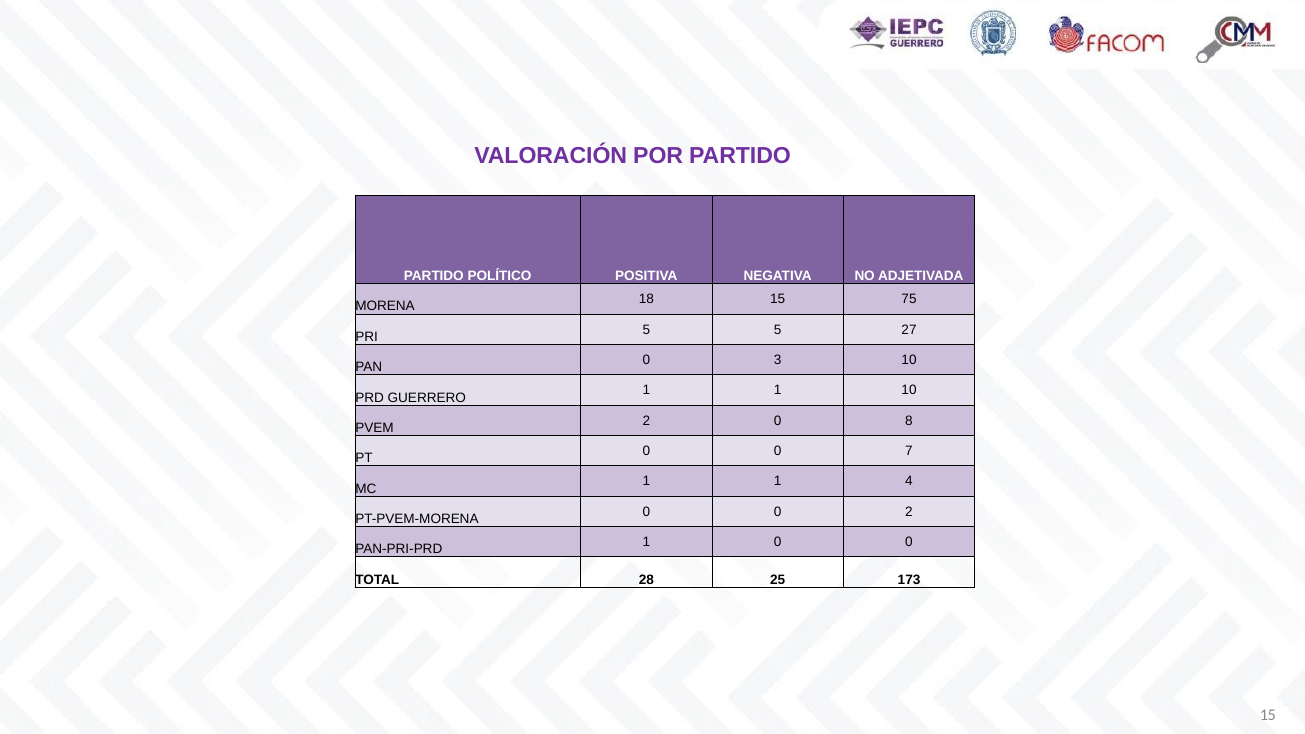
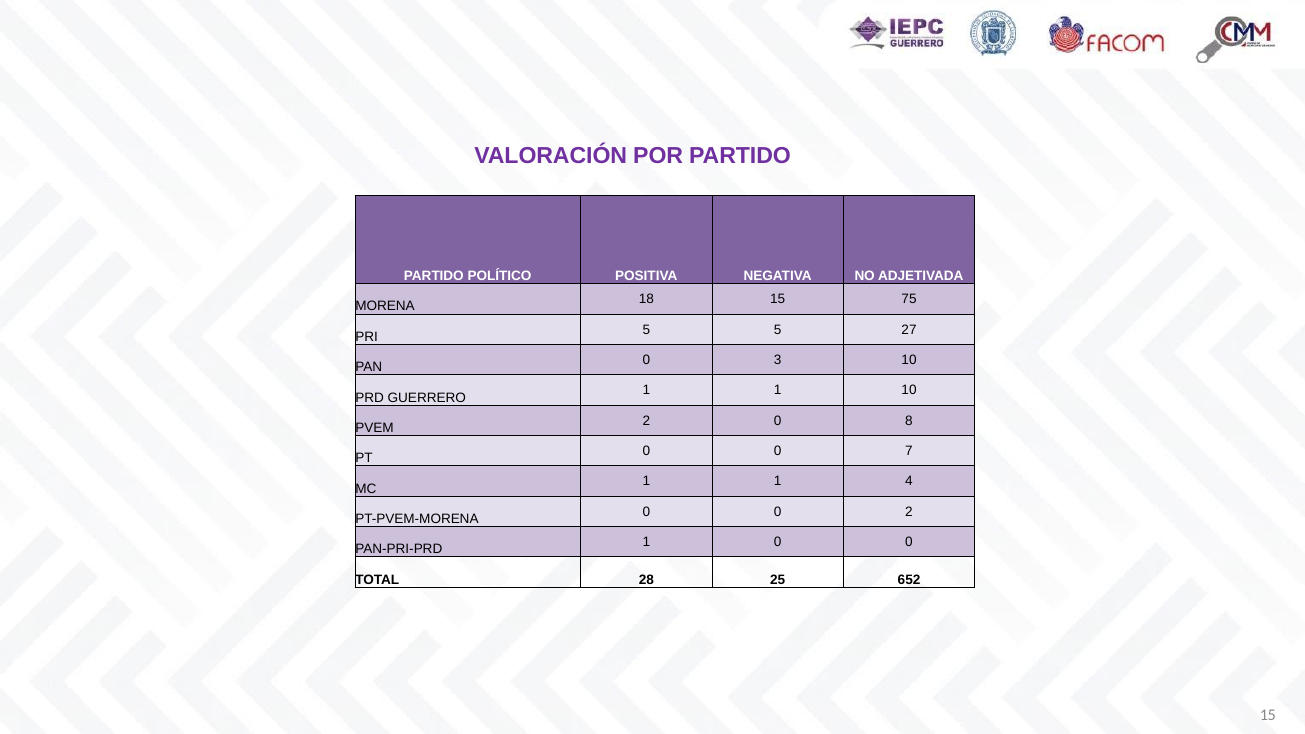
173: 173 -> 652
